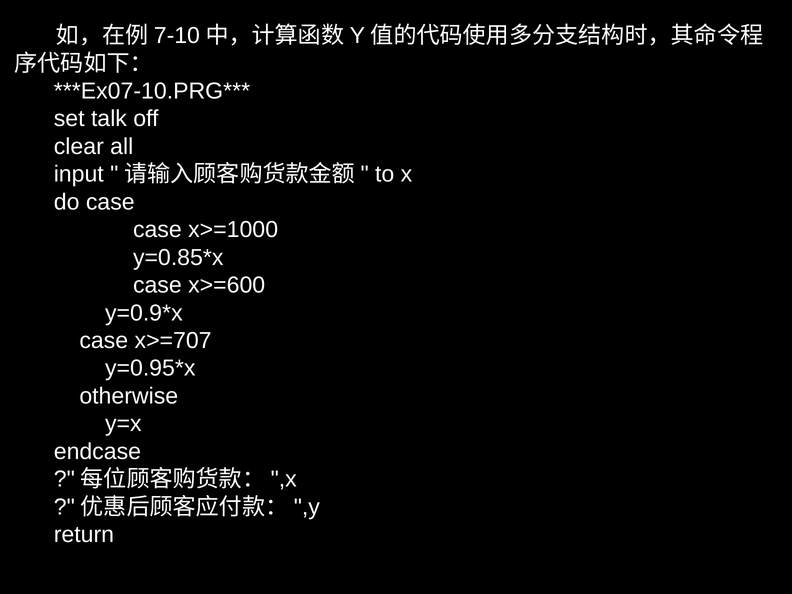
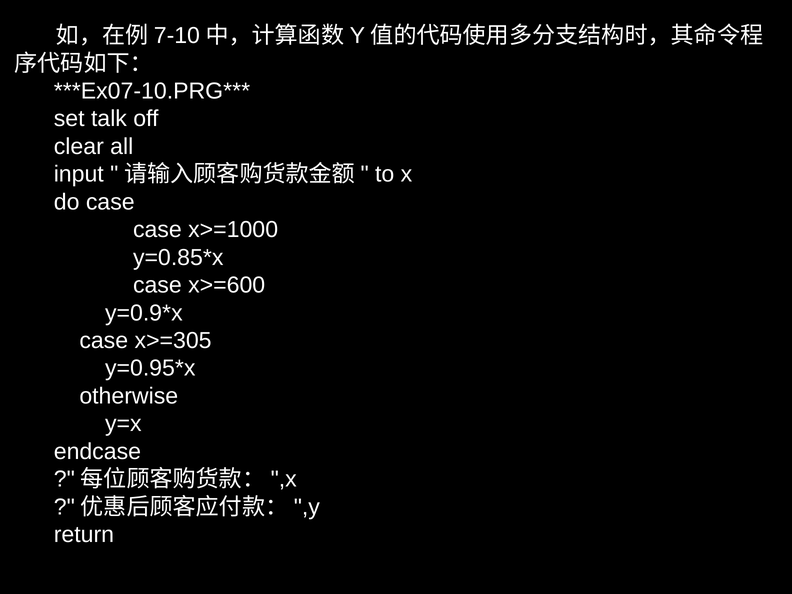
x>=707: x>=707 -> x>=305
